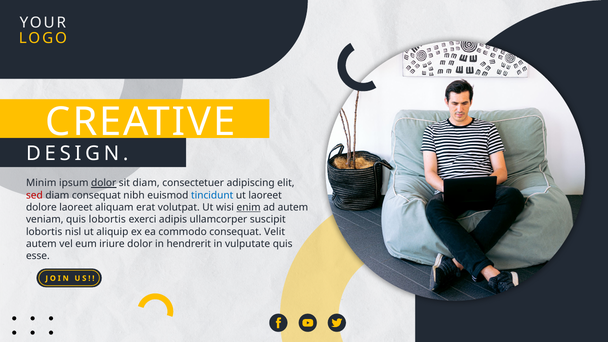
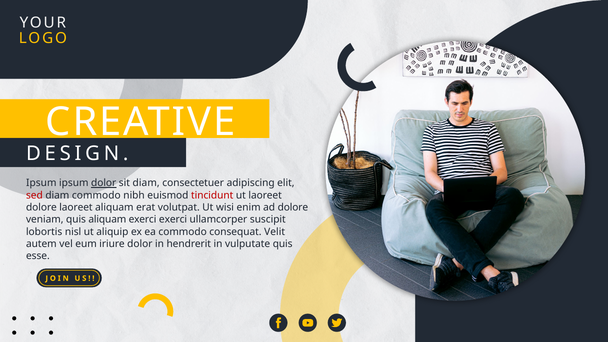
Minim at (41, 183): Minim -> Ipsum
diam consequat: consequat -> commodo
tincidunt colour: blue -> red
enim underline: present -> none
ad autem: autem -> dolore
quis lobortis: lobortis -> aliquam
exerci adipis: adipis -> exerci
